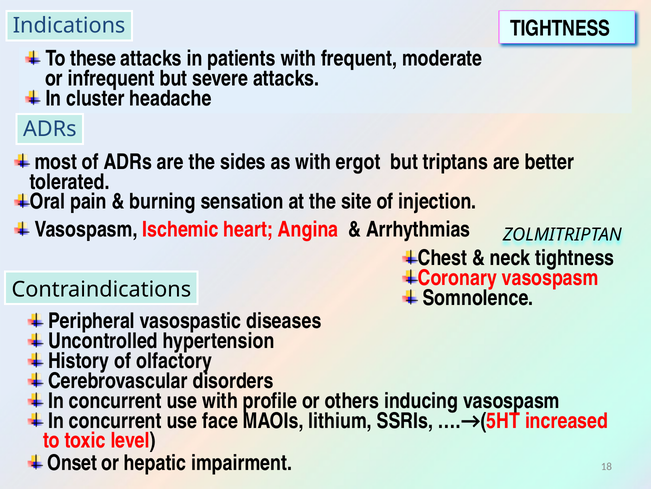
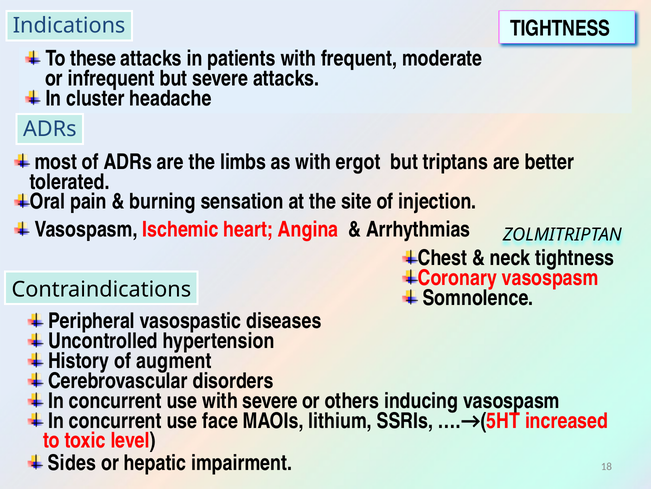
sides: sides -> limbs
olfactory: olfactory -> augment
with profile: profile -> severe
Onset: Onset -> Sides
